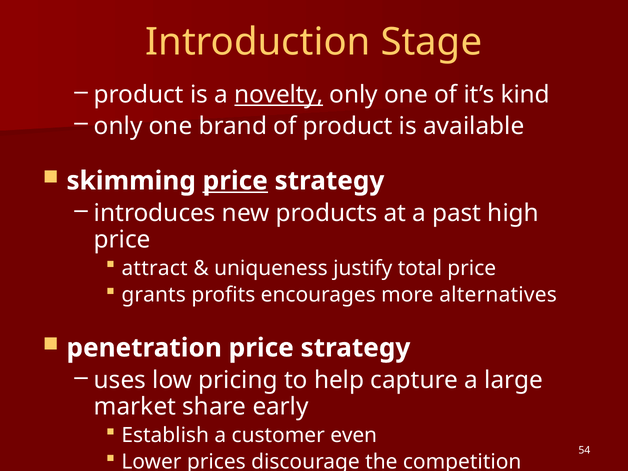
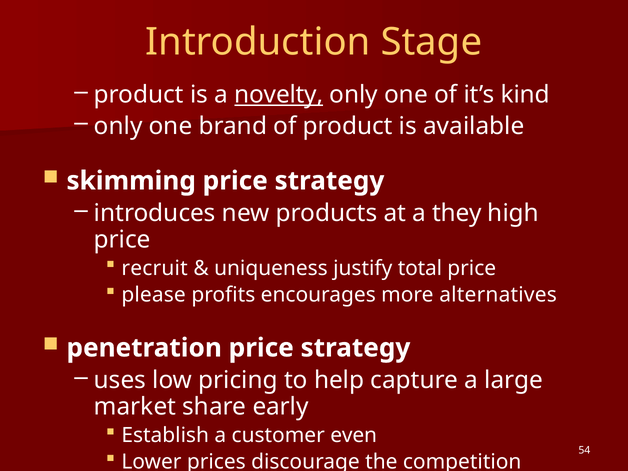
price at (235, 181) underline: present -> none
past: past -> they
attract: attract -> recruit
grants: grants -> please
